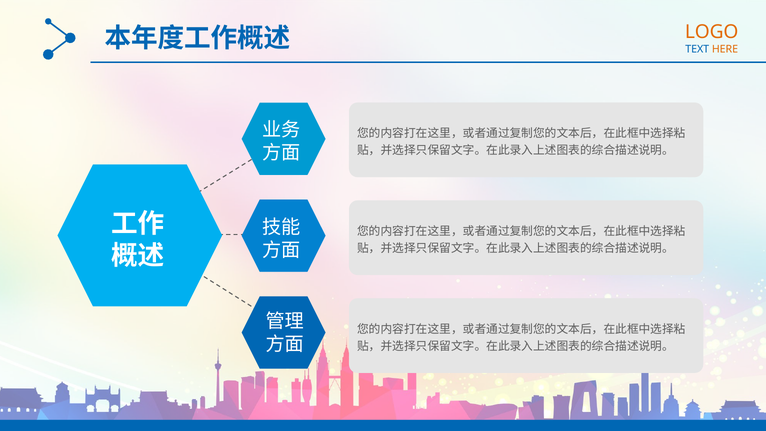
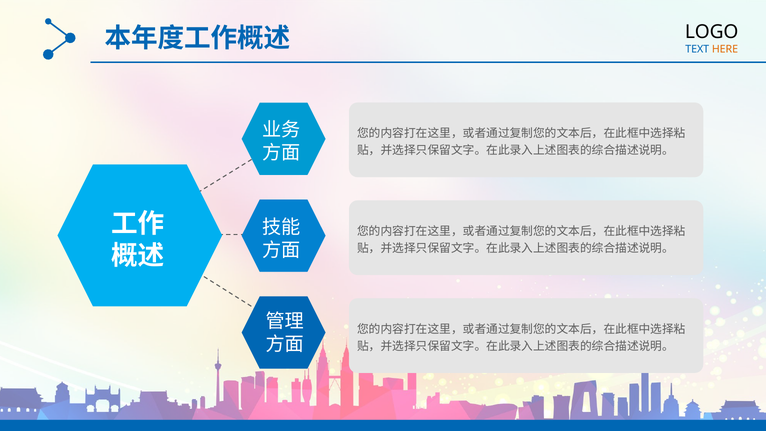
LOGO colour: orange -> black
